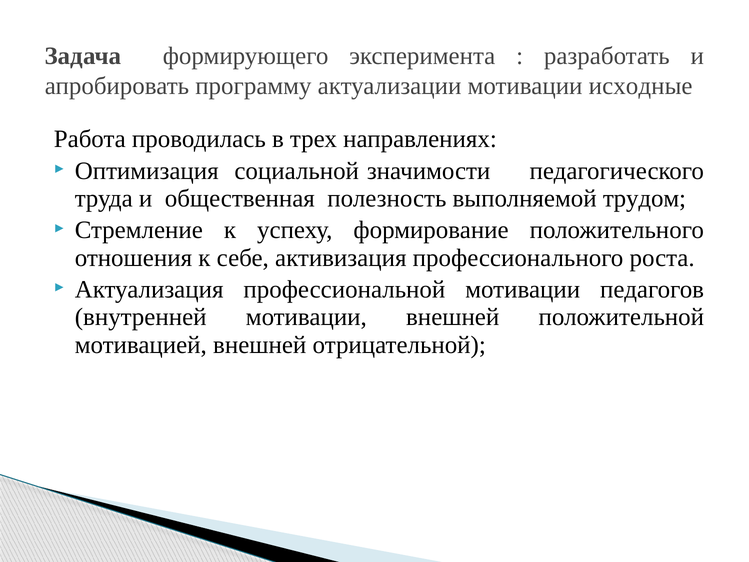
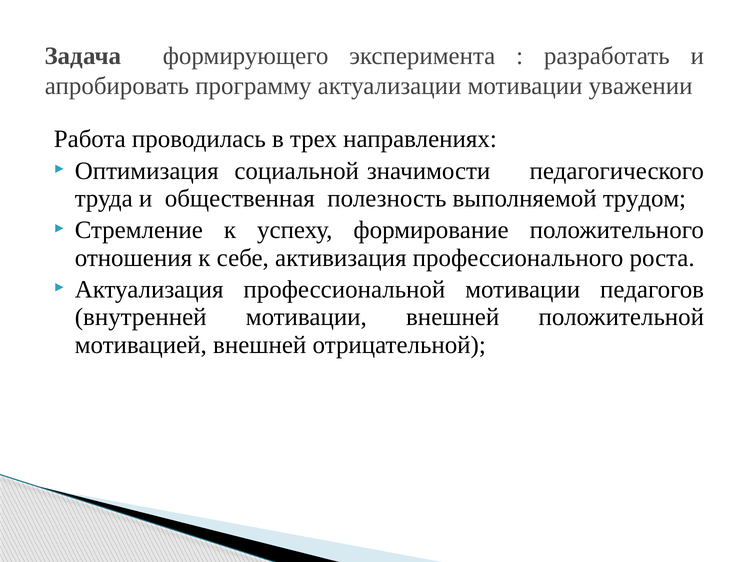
исходные: исходные -> уважении
